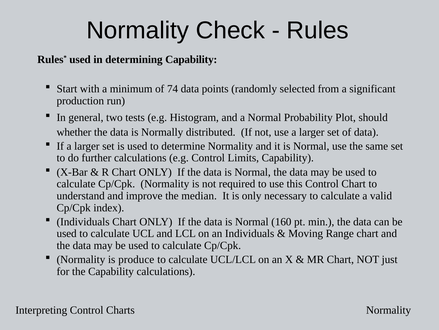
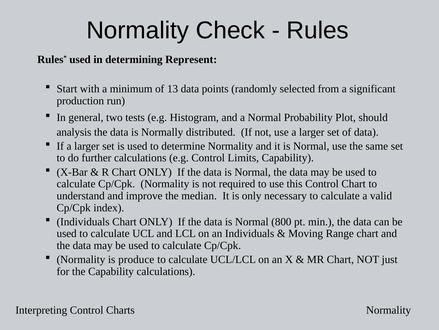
determining Capability: Capability -> Represent
74: 74 -> 13
whether: whether -> analysis
160: 160 -> 800
